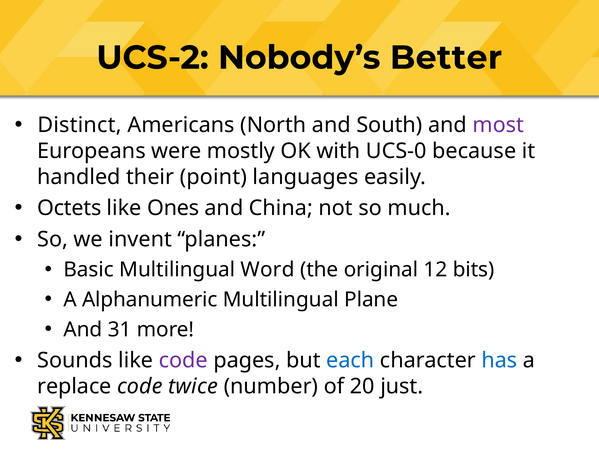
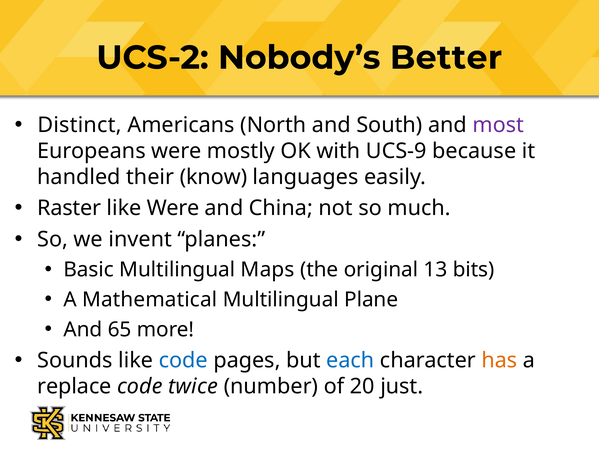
UCS-0: UCS-0 -> UCS-9
point: point -> know
Octets: Octets -> Raster
like Ones: Ones -> Were
Word: Word -> Maps
12: 12 -> 13
Alphanumeric: Alphanumeric -> Mathematical
31: 31 -> 65
code at (183, 361) colour: purple -> blue
has colour: blue -> orange
